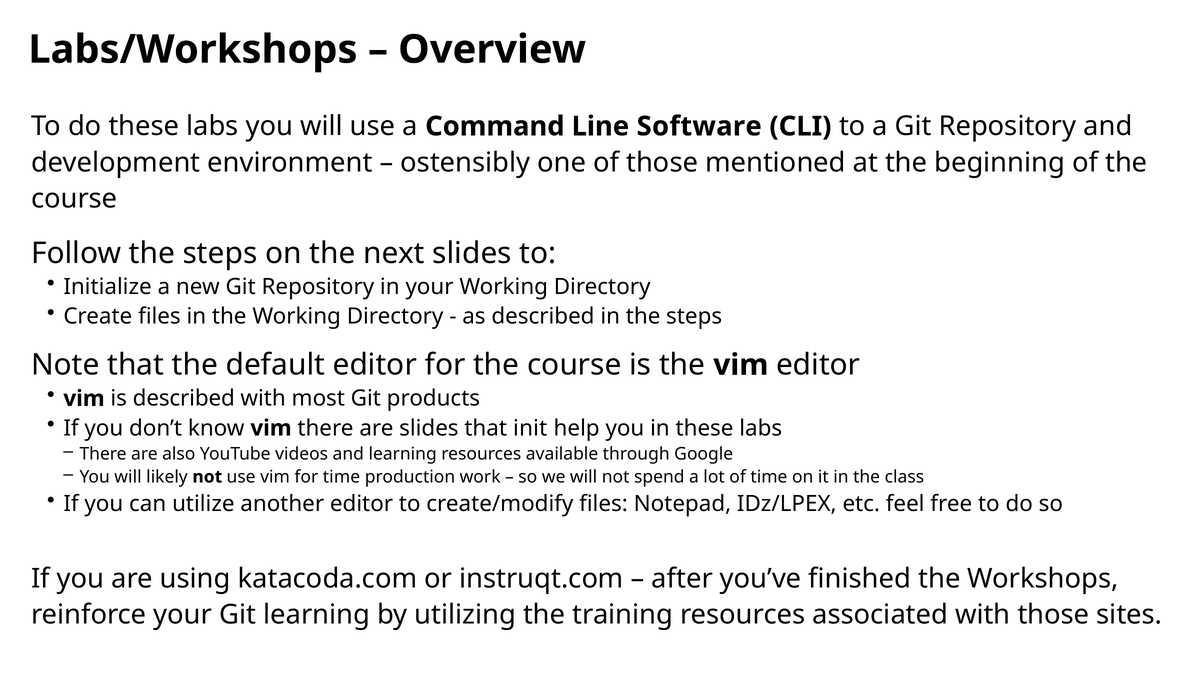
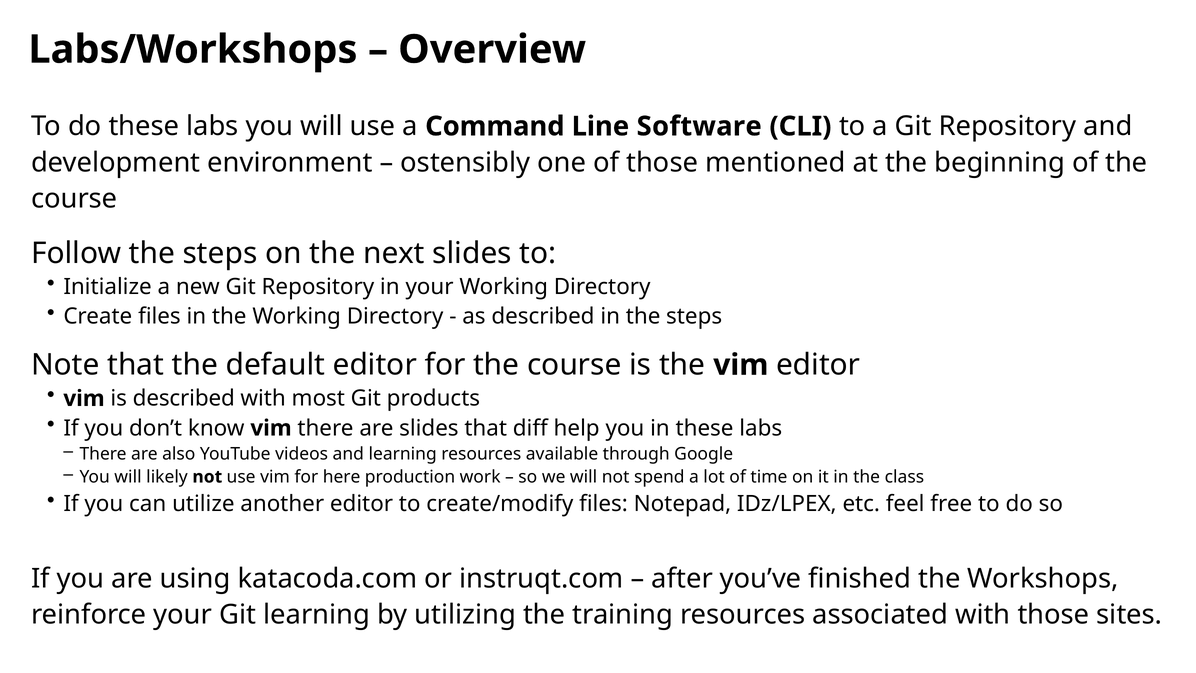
init: init -> diff
for time: time -> here
